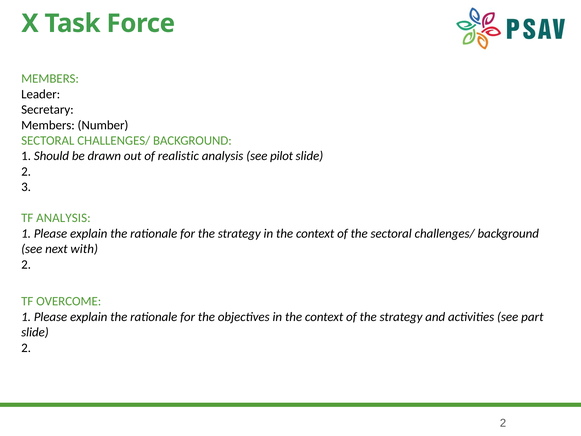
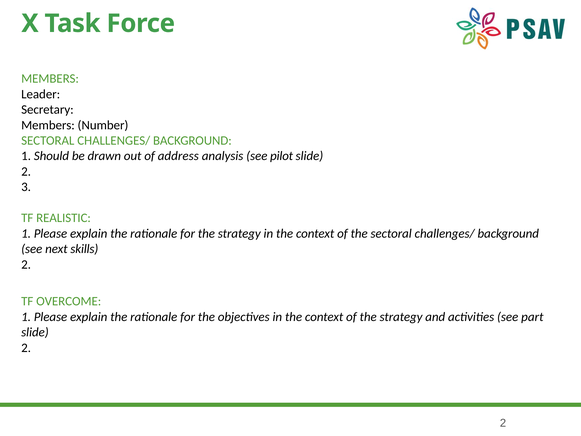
realistic: realistic -> address
TF ANALYSIS: ANALYSIS -> REALISTIC
with: with -> skills
